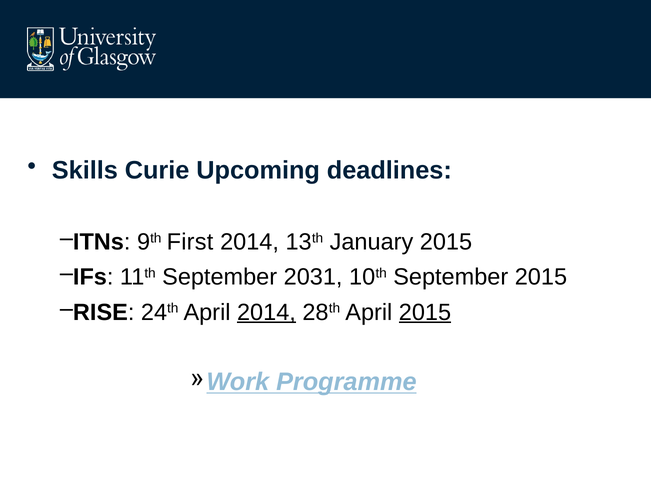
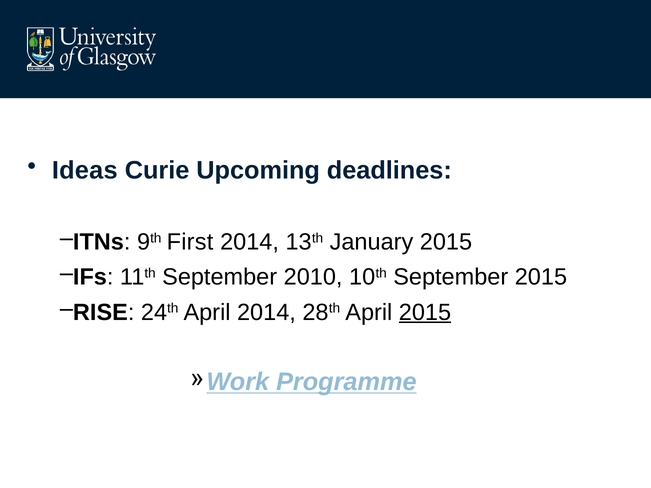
Skills: Skills -> Ideas
2031: 2031 -> 2010
2014 at (266, 312) underline: present -> none
